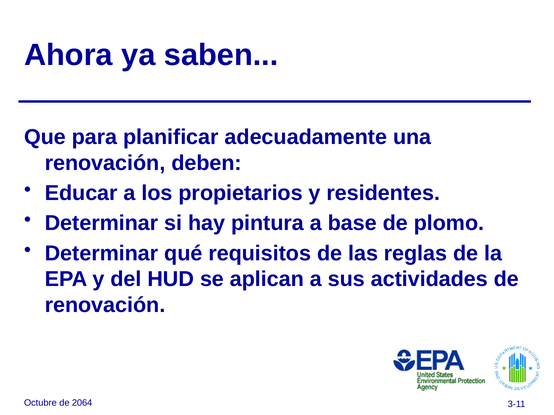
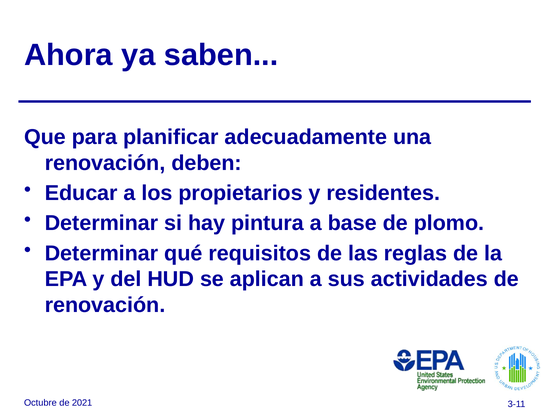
2064: 2064 -> 2021
